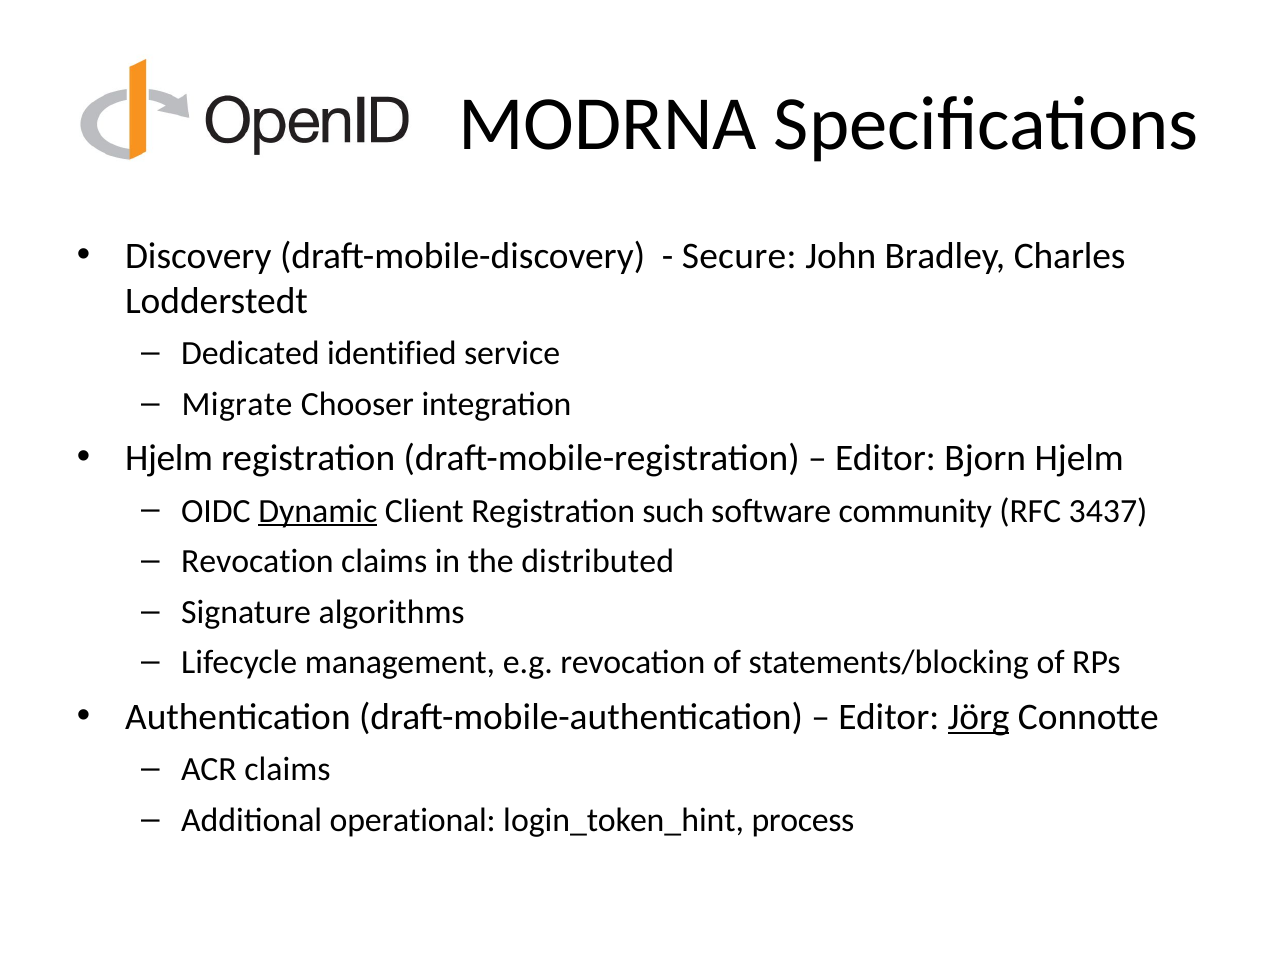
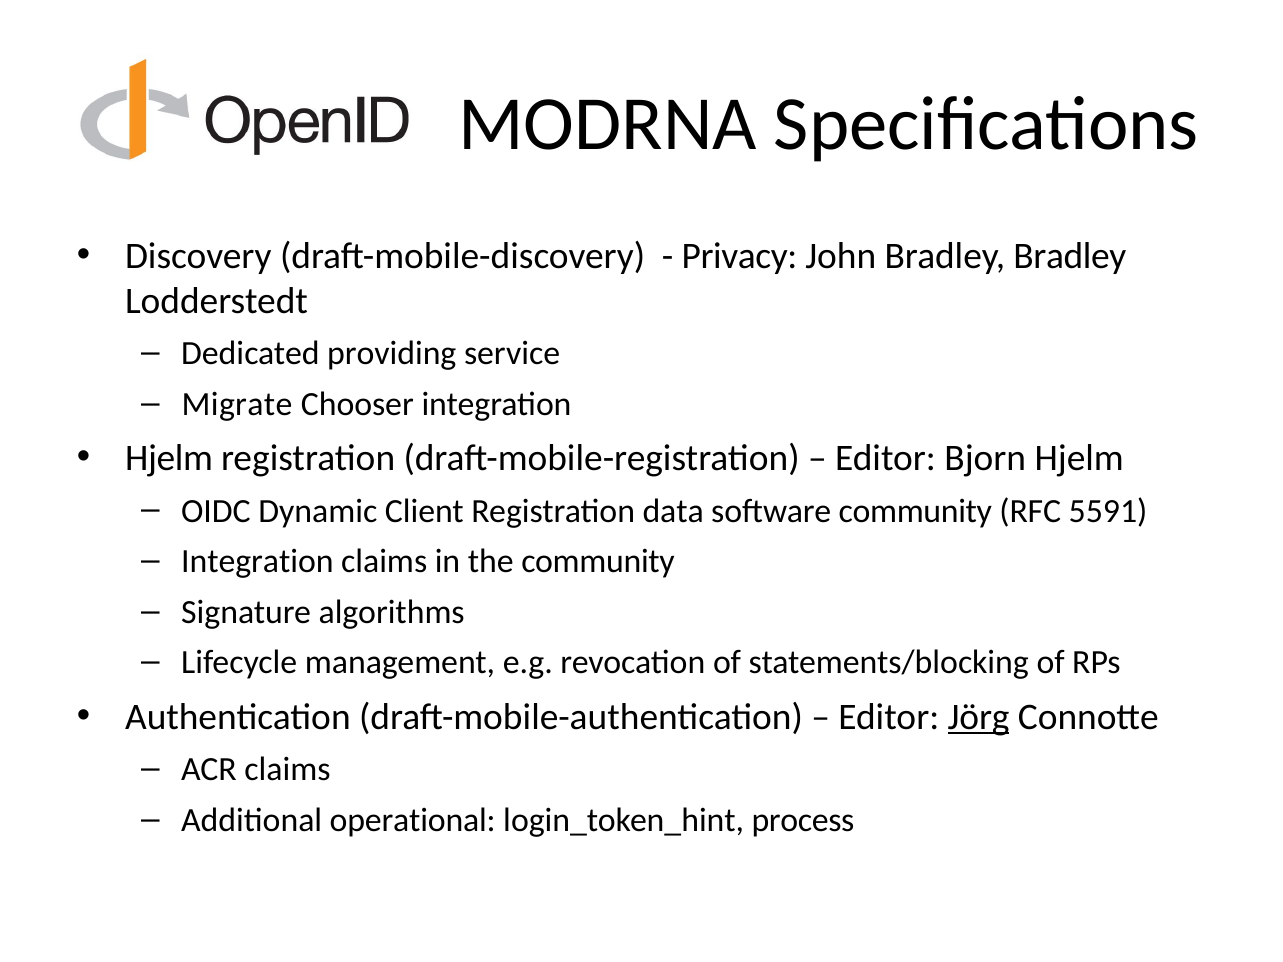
Secure: Secure -> Privacy
Bradley Charles: Charles -> Bradley
identified: identified -> providing
Dynamic underline: present -> none
such: such -> data
3437: 3437 -> 5591
Revocation at (257, 562): Revocation -> Integration
the distributed: distributed -> community
